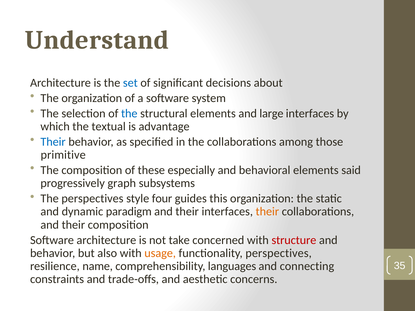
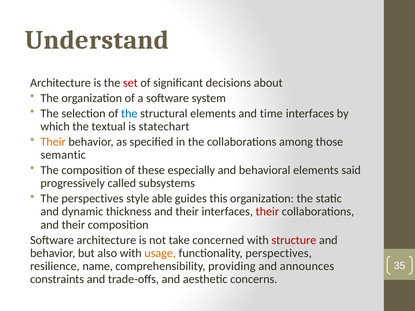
set colour: blue -> red
large: large -> time
advantage: advantage -> statechart
Their at (53, 142) colour: blue -> orange
primitive: primitive -> semantic
graph: graph -> called
four: four -> able
paradigm: paradigm -> thickness
their at (267, 212) colour: orange -> red
languages: languages -> providing
connecting: connecting -> announces
